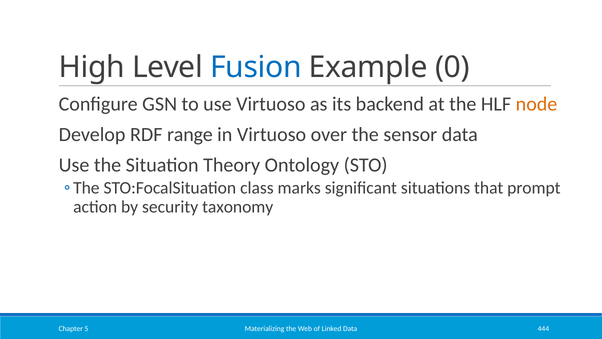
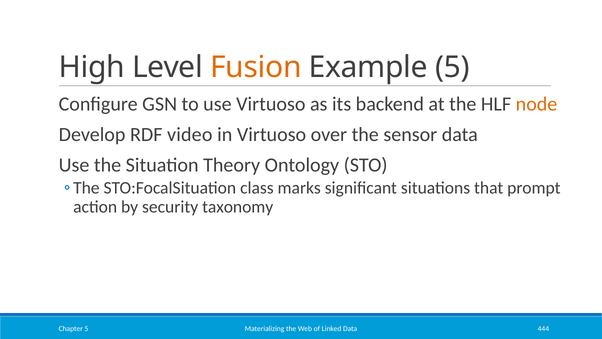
Fusion colour: blue -> orange
Example 0: 0 -> 5
range: range -> video
